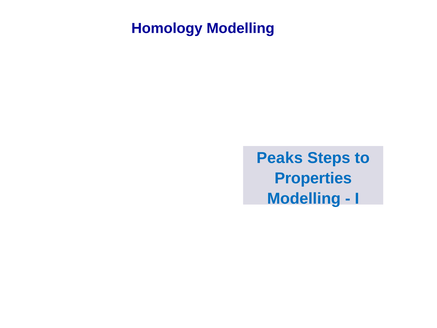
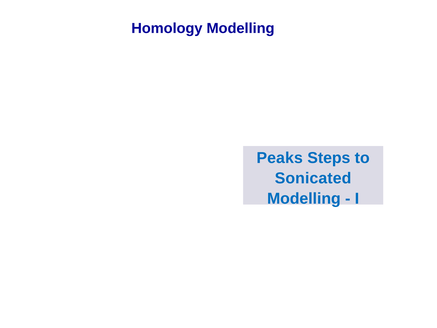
Properties: Properties -> Sonicated
